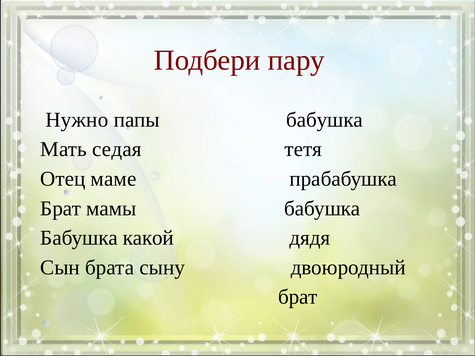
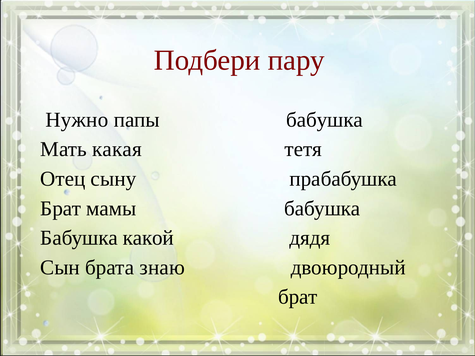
седая: седая -> какая
маме: маме -> сыну
сыну: сыну -> знаю
